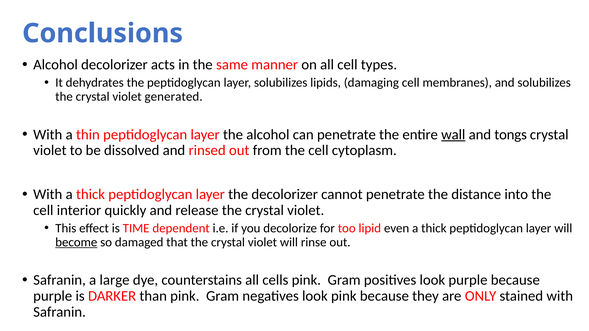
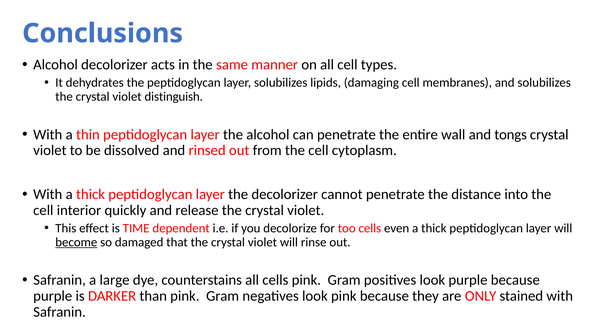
generated: generated -> distinguish
wall underline: present -> none
too lipid: lipid -> cells
